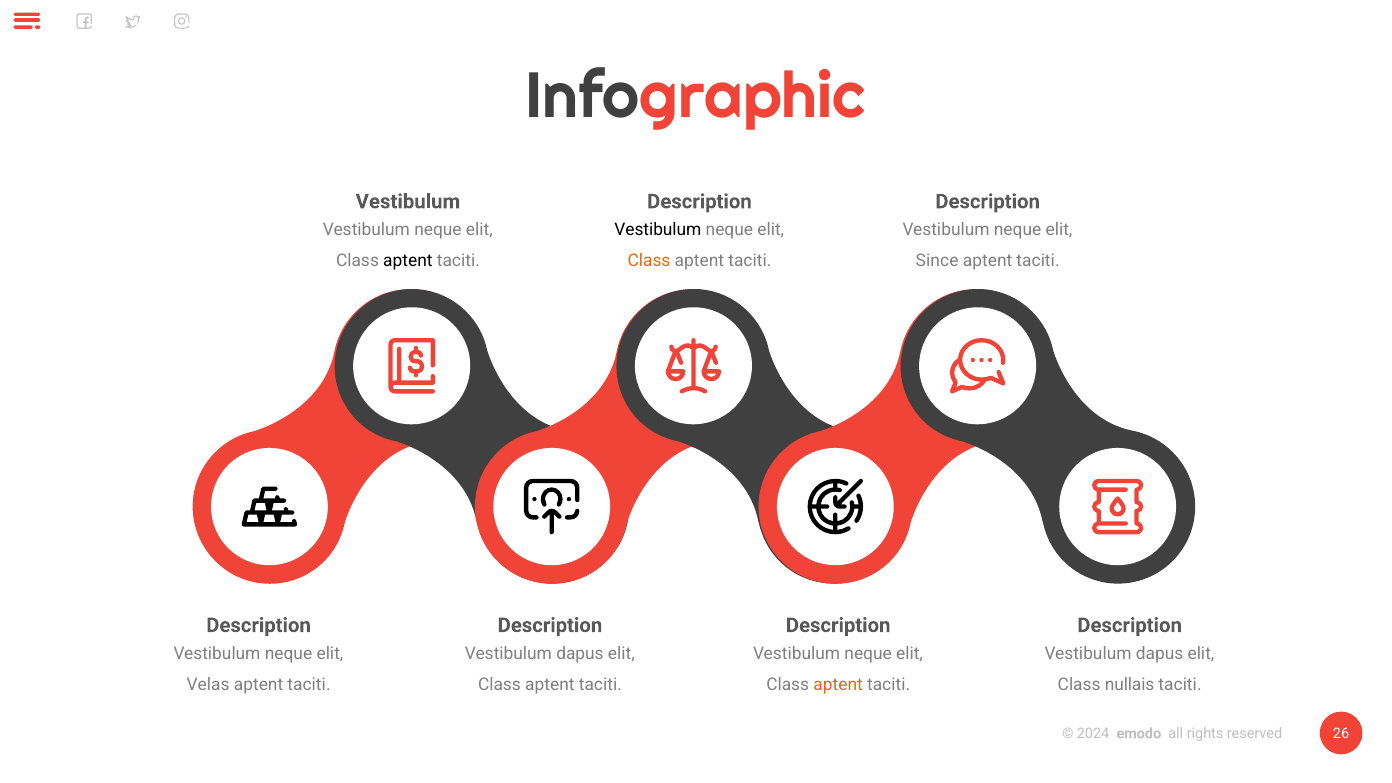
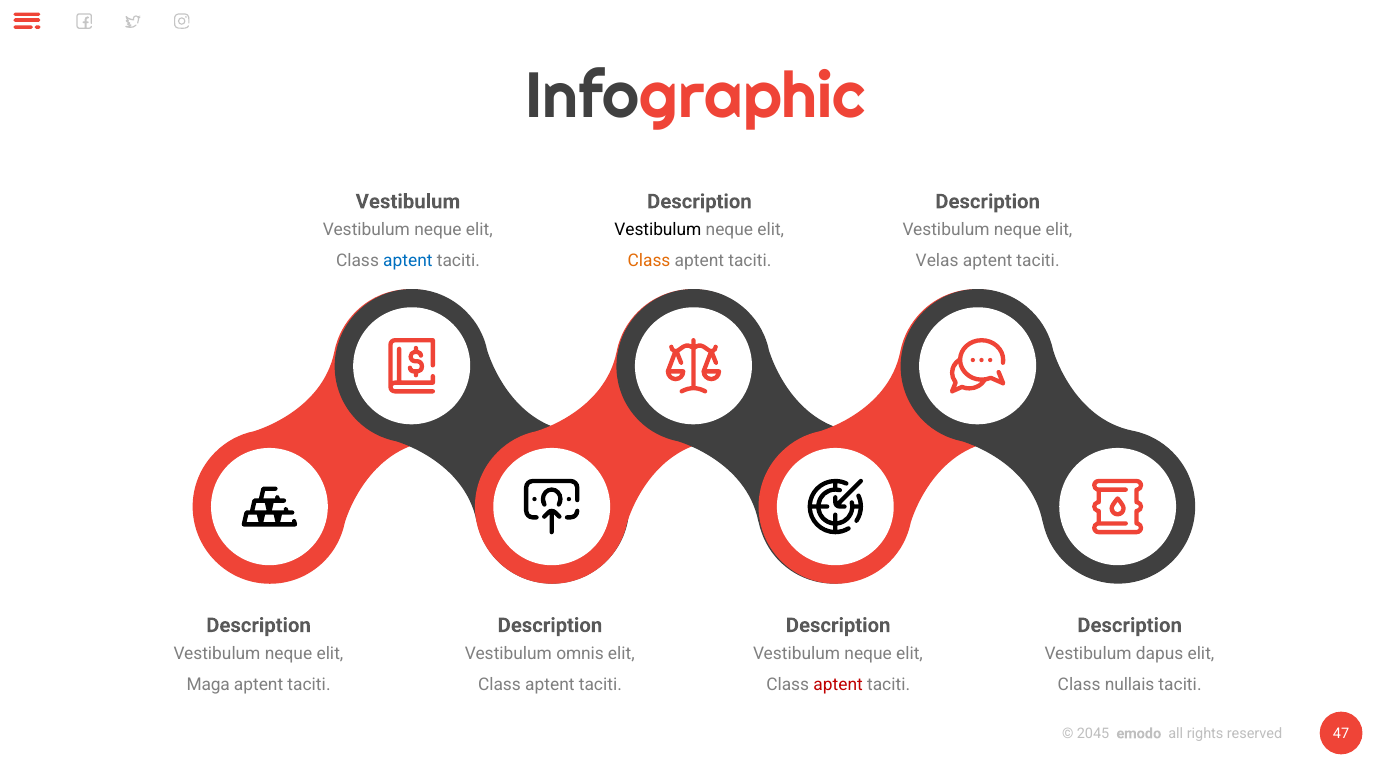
aptent at (408, 261) colour: black -> blue
Since: Since -> Velas
dapus at (580, 653): dapus -> omnis
Velas: Velas -> Maga
aptent at (838, 685) colour: orange -> red
2024: 2024 -> 2045
26: 26 -> 47
